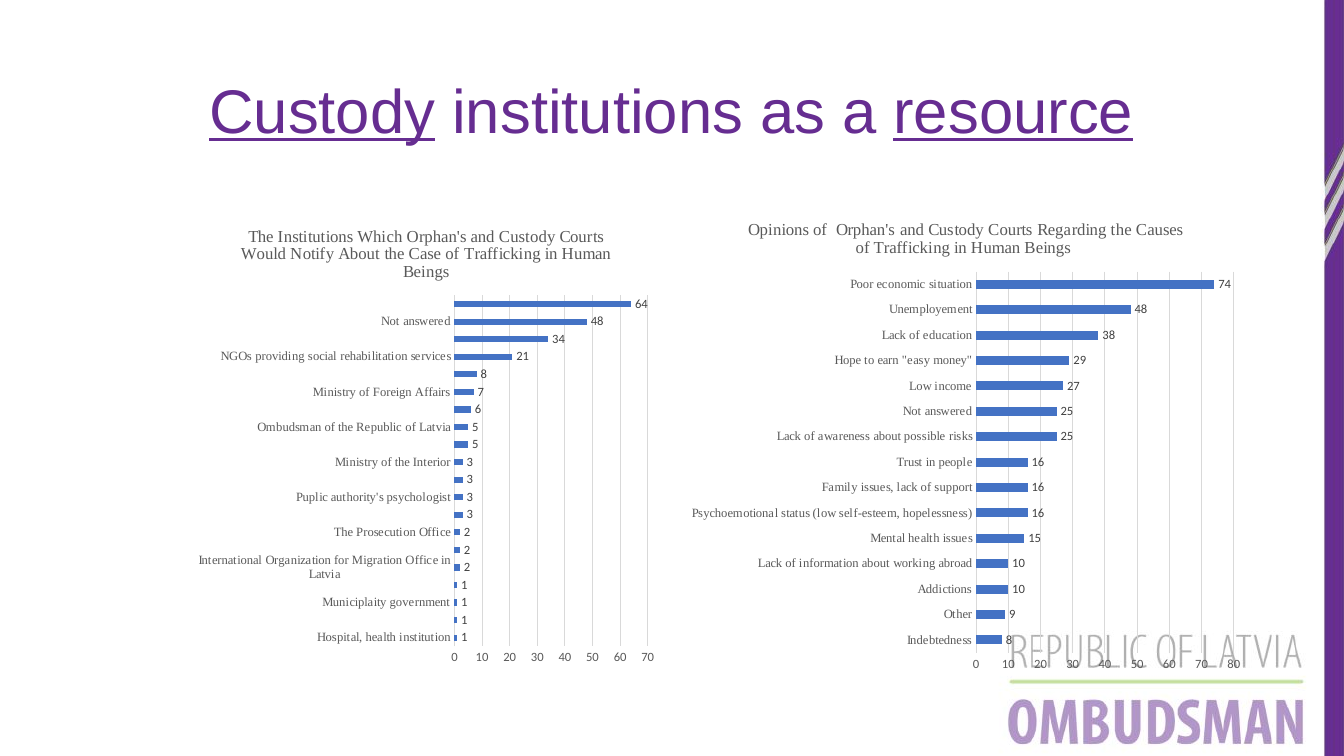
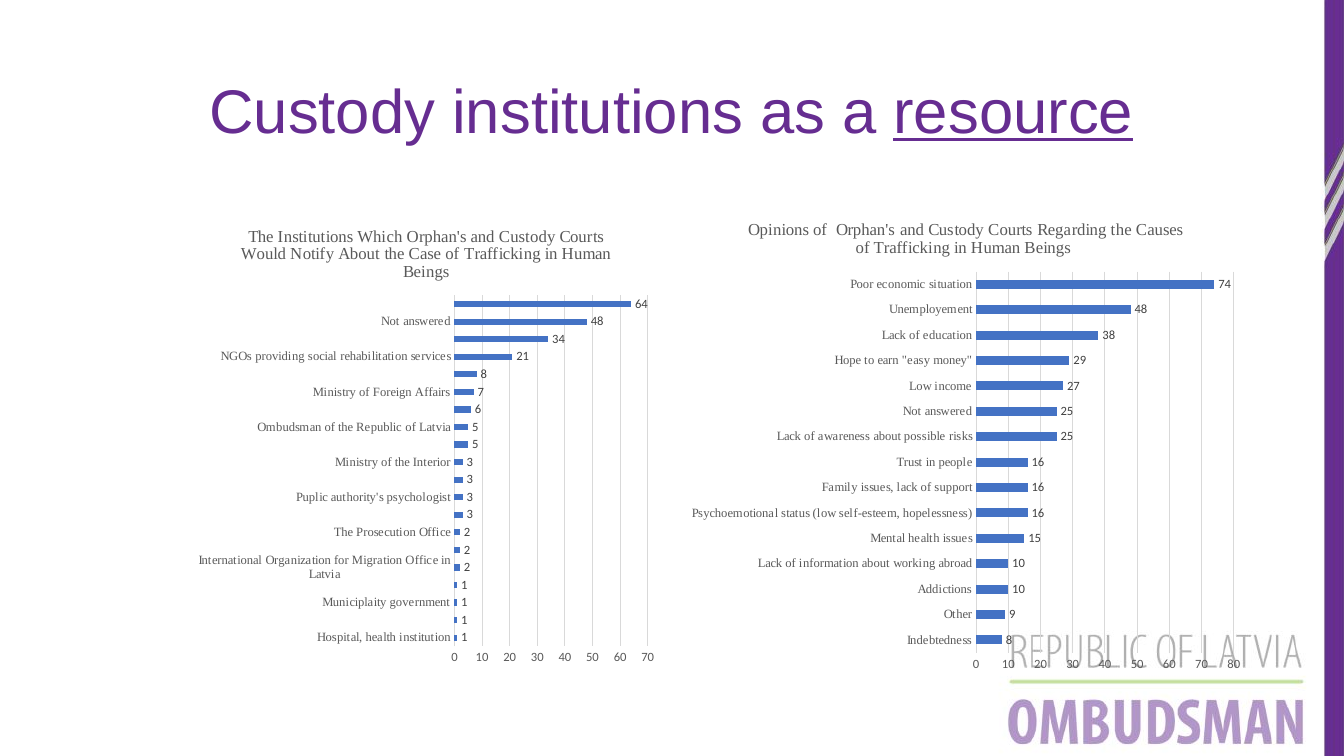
Custody at (322, 113) underline: present -> none
